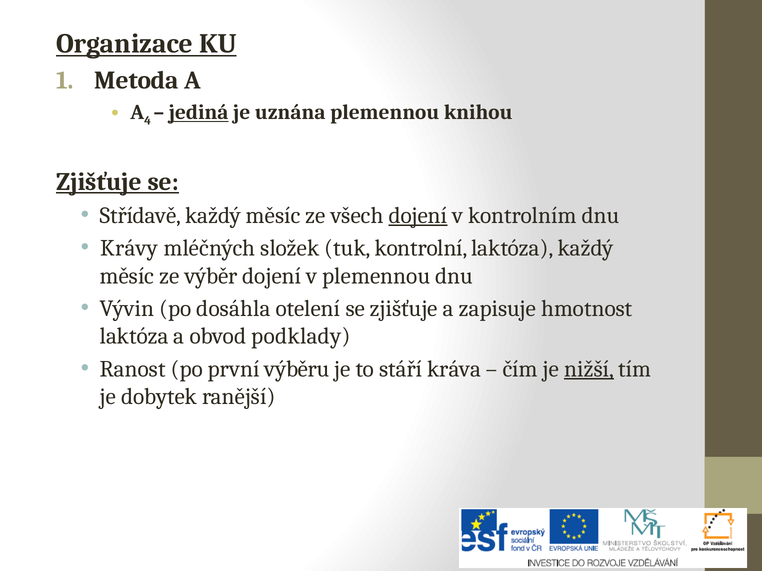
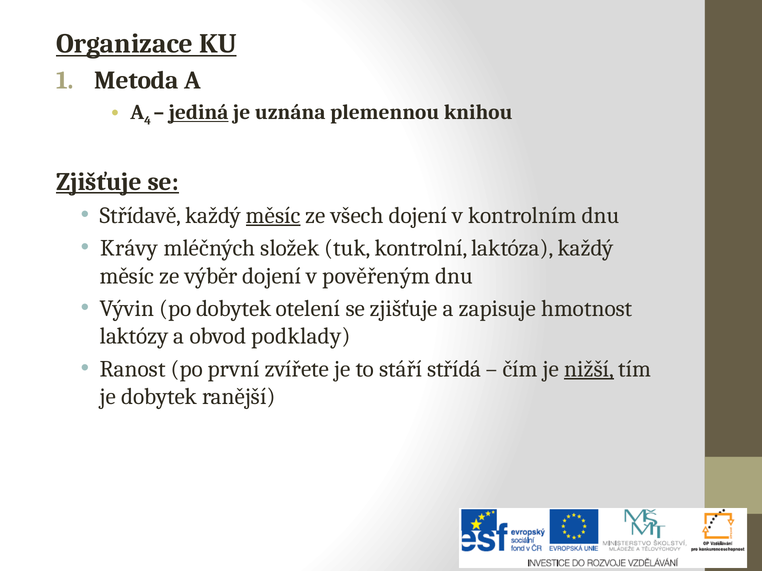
měsíc at (273, 216) underline: none -> present
dojení at (418, 216) underline: present -> none
v plemennou: plemennou -> pověřeným
po dosáhla: dosáhla -> dobytek
laktóza at (134, 337): laktóza -> laktózy
výběru: výběru -> zvířete
kráva: kráva -> střídá
